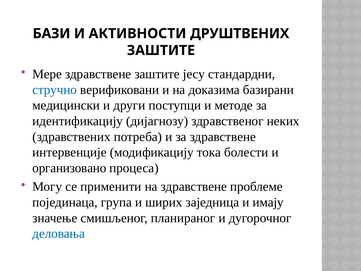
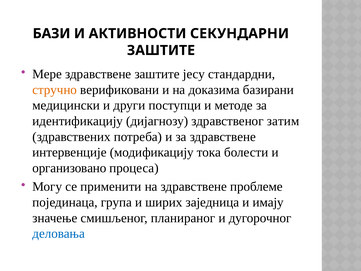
ДРУШТВЕНИХ: ДРУШТВЕНИХ -> СЕКУНДАРНИ
стручно colour: blue -> orange
неких: неких -> затим
